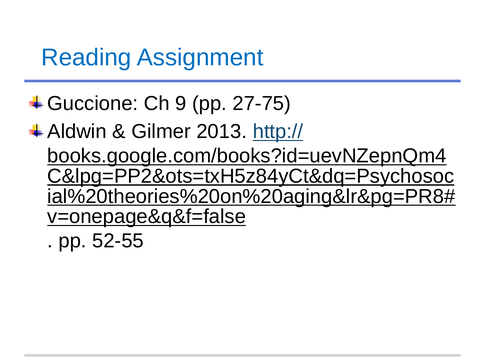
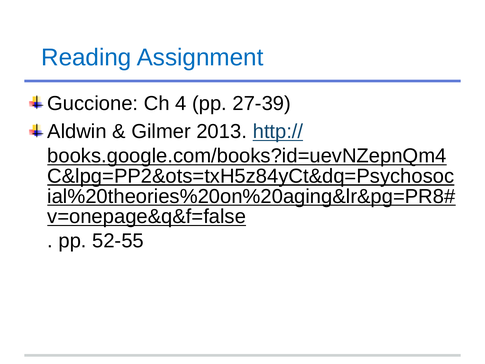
9: 9 -> 4
27-75: 27-75 -> 27-39
